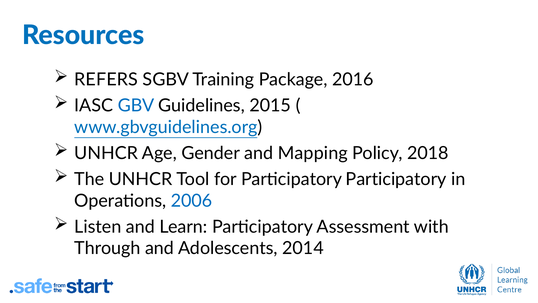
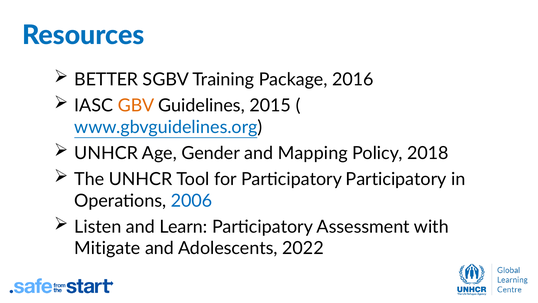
REFERS: REFERS -> BETTER
GBV colour: blue -> orange
Through: Through -> Mitigate
2014: 2014 -> 2022
